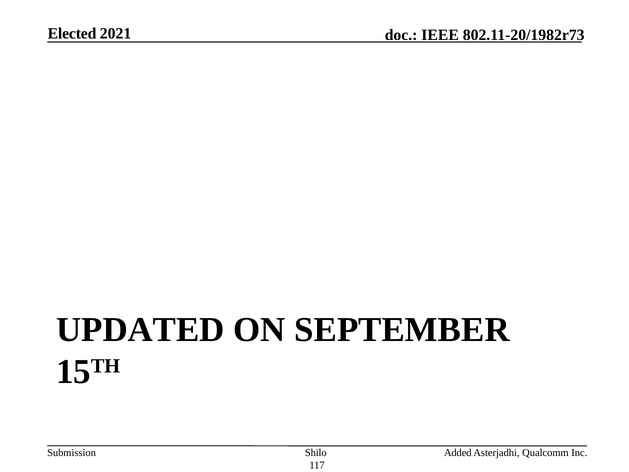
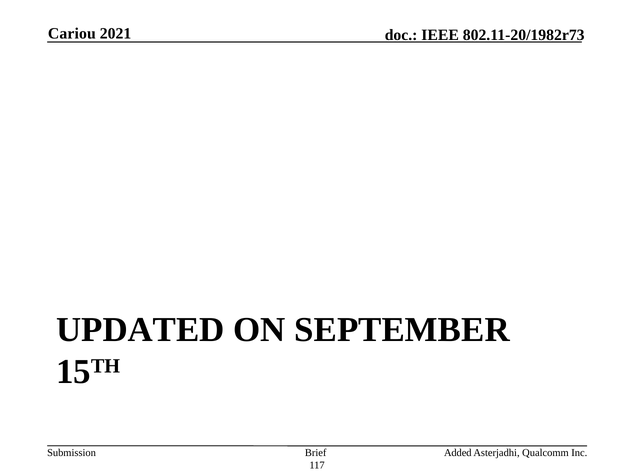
Elected: Elected -> Cariou
Shilo: Shilo -> Brief
